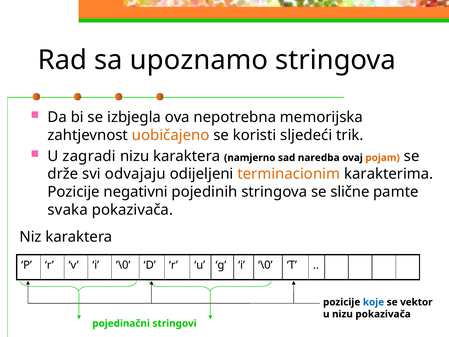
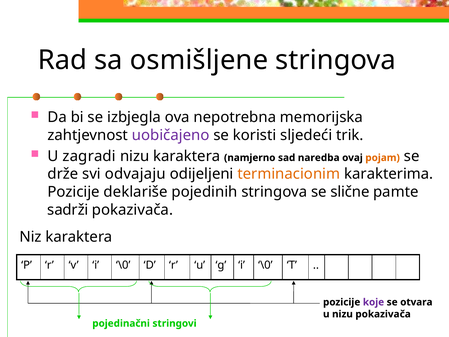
upoznamo: upoznamo -> osmišljene
uobičajeno colour: orange -> purple
negativni: negativni -> deklariše
svaka: svaka -> sadrži
koje colour: blue -> purple
vektor: vektor -> otvara
